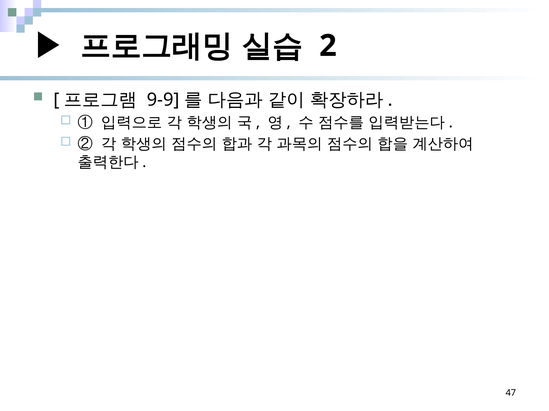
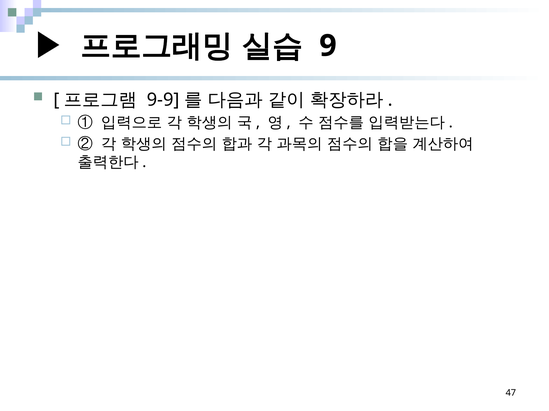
2: 2 -> 9
